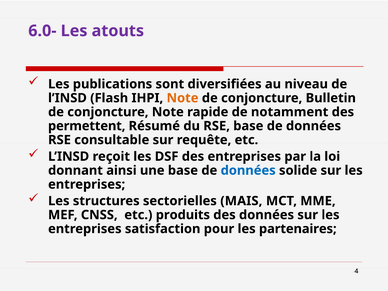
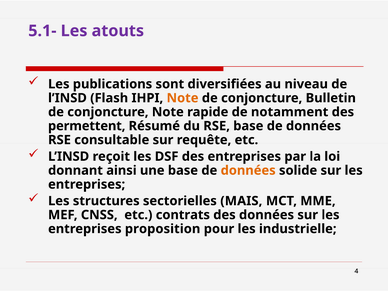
6.0-: 6.0- -> 5.1-
données at (248, 170) colour: blue -> orange
produits: produits -> contrats
satisfaction: satisfaction -> proposition
partenaires: partenaires -> industrielle
